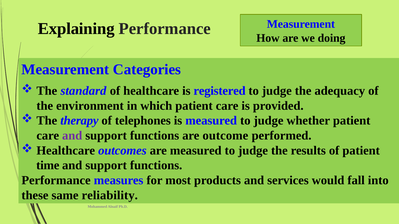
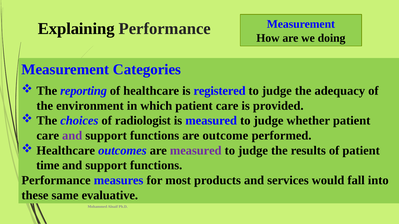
standard: standard -> reporting
therapy: therapy -> choices
telephones: telephones -> radiologist
measured at (196, 151) colour: black -> purple
reliability: reliability -> evaluative
